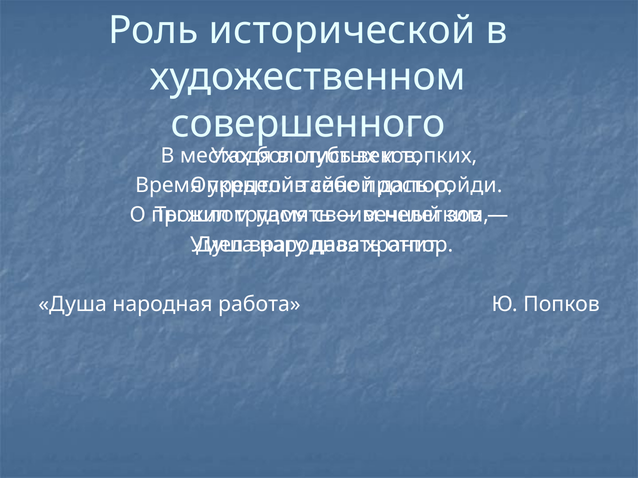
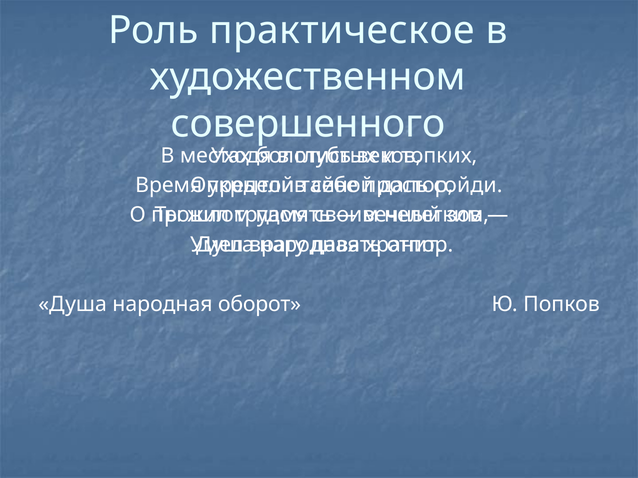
исторической: исторической -> практическое
работа: работа -> оборот
